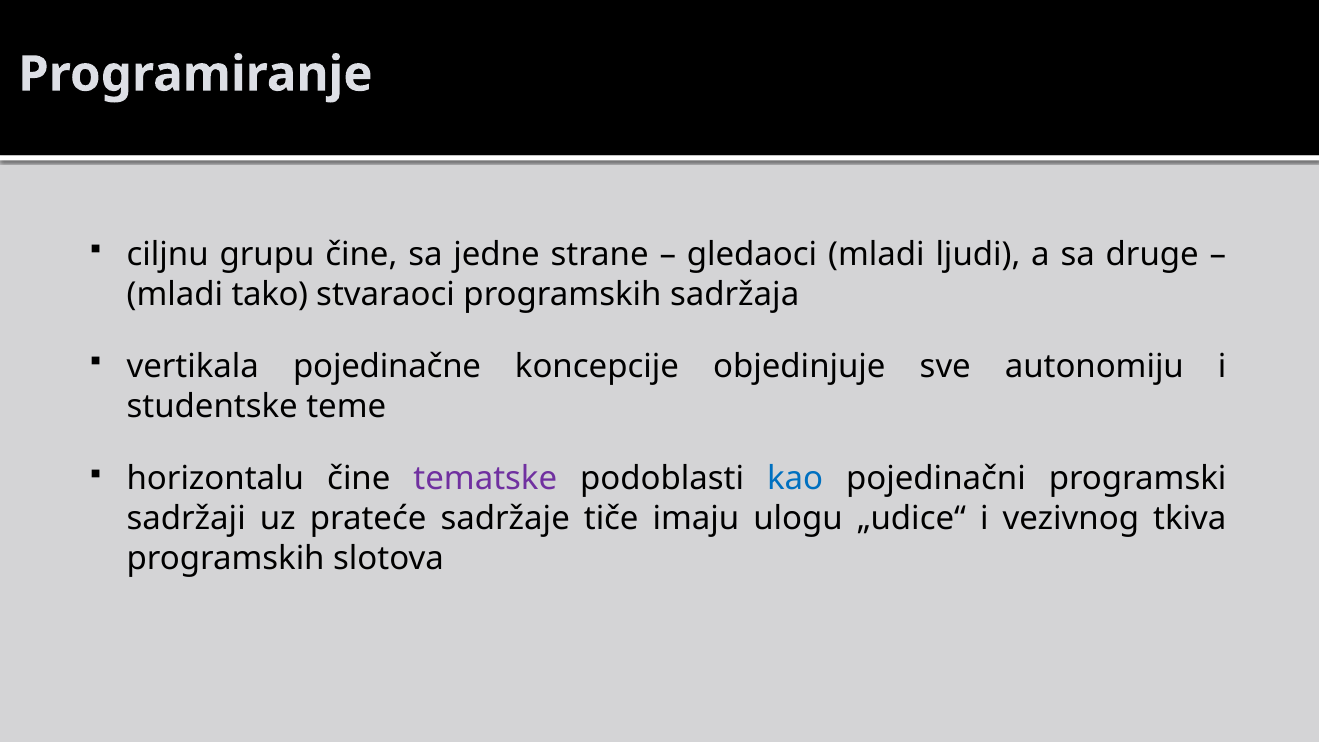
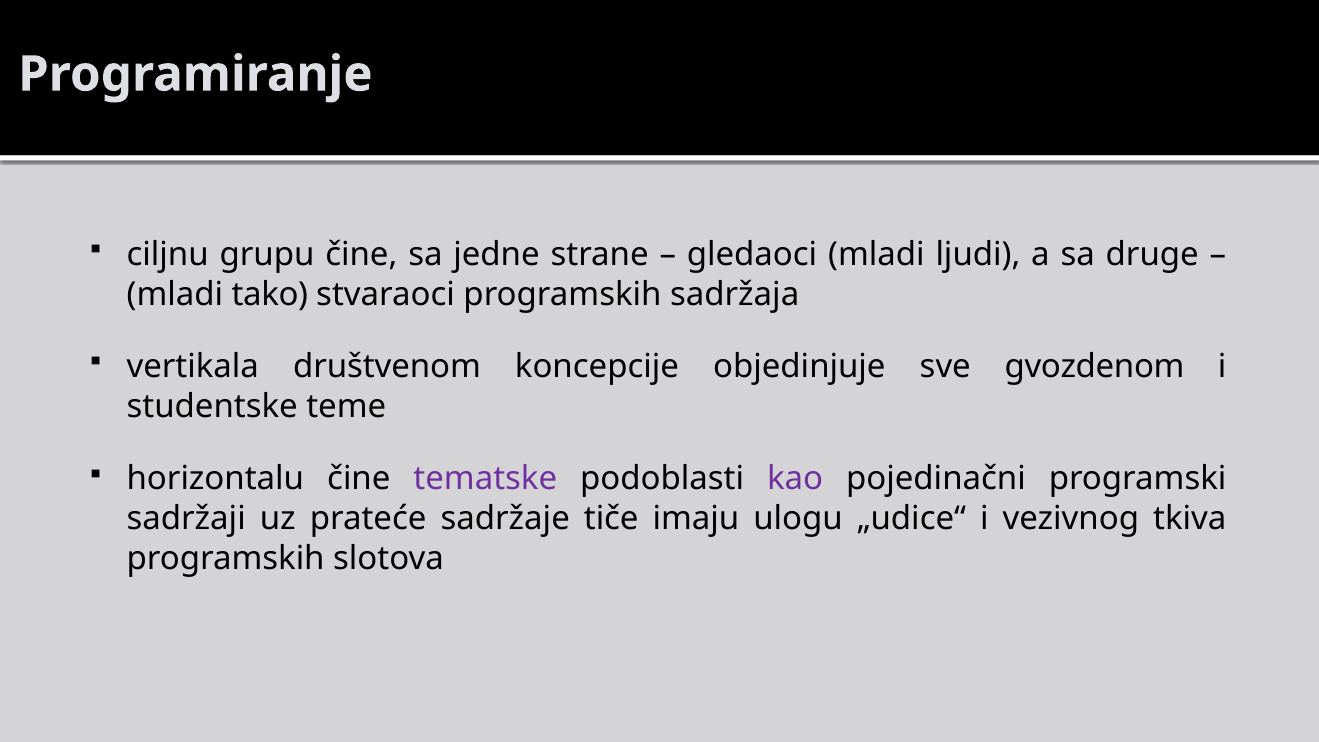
pojedinačne: pojedinačne -> društvenom
autonomiju: autonomiju -> gvozdenom
kao colour: blue -> purple
